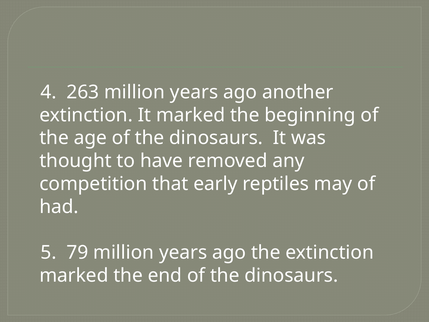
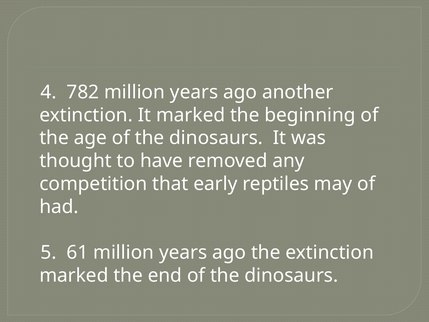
263: 263 -> 782
79: 79 -> 61
